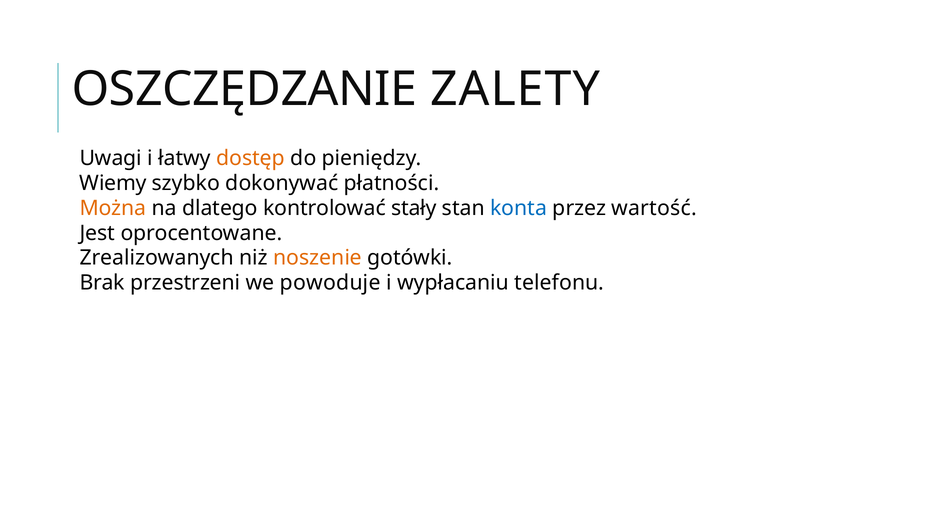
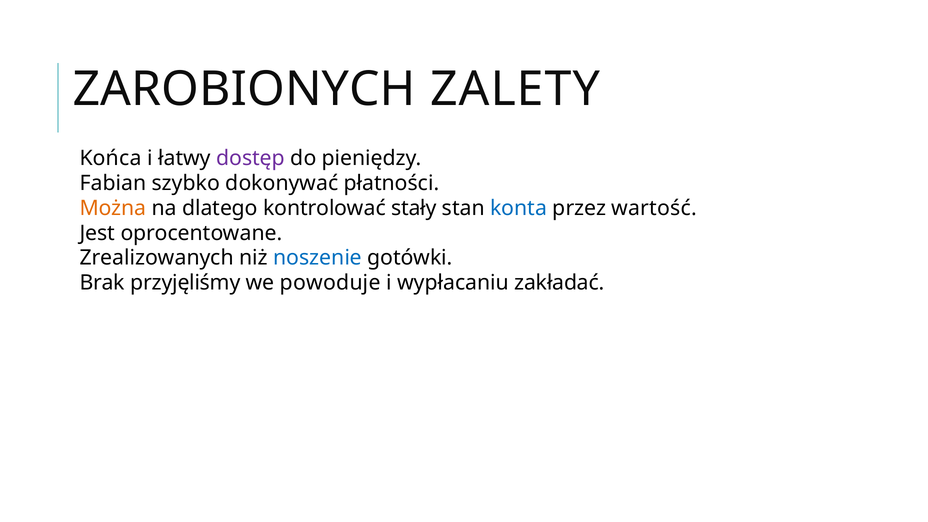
OSZCZĘDZANIE: OSZCZĘDZANIE -> ZAROBIONYCH
Uwagi: Uwagi -> Końca
dostęp colour: orange -> purple
Wiemy: Wiemy -> Fabian
noszenie colour: orange -> blue
przestrzeni: przestrzeni -> przyjęliśmy
telefonu: telefonu -> zakładać
